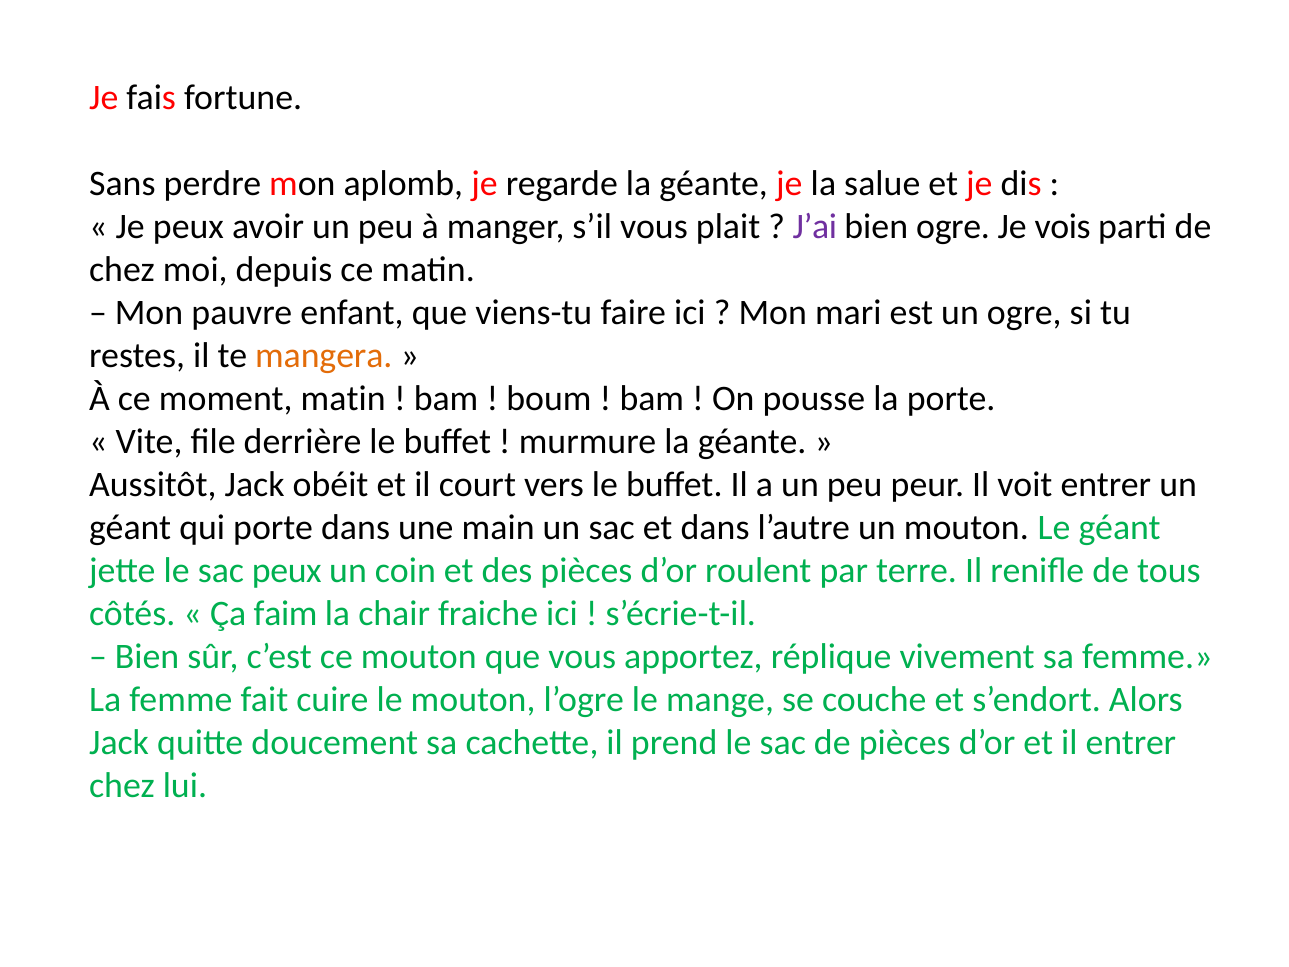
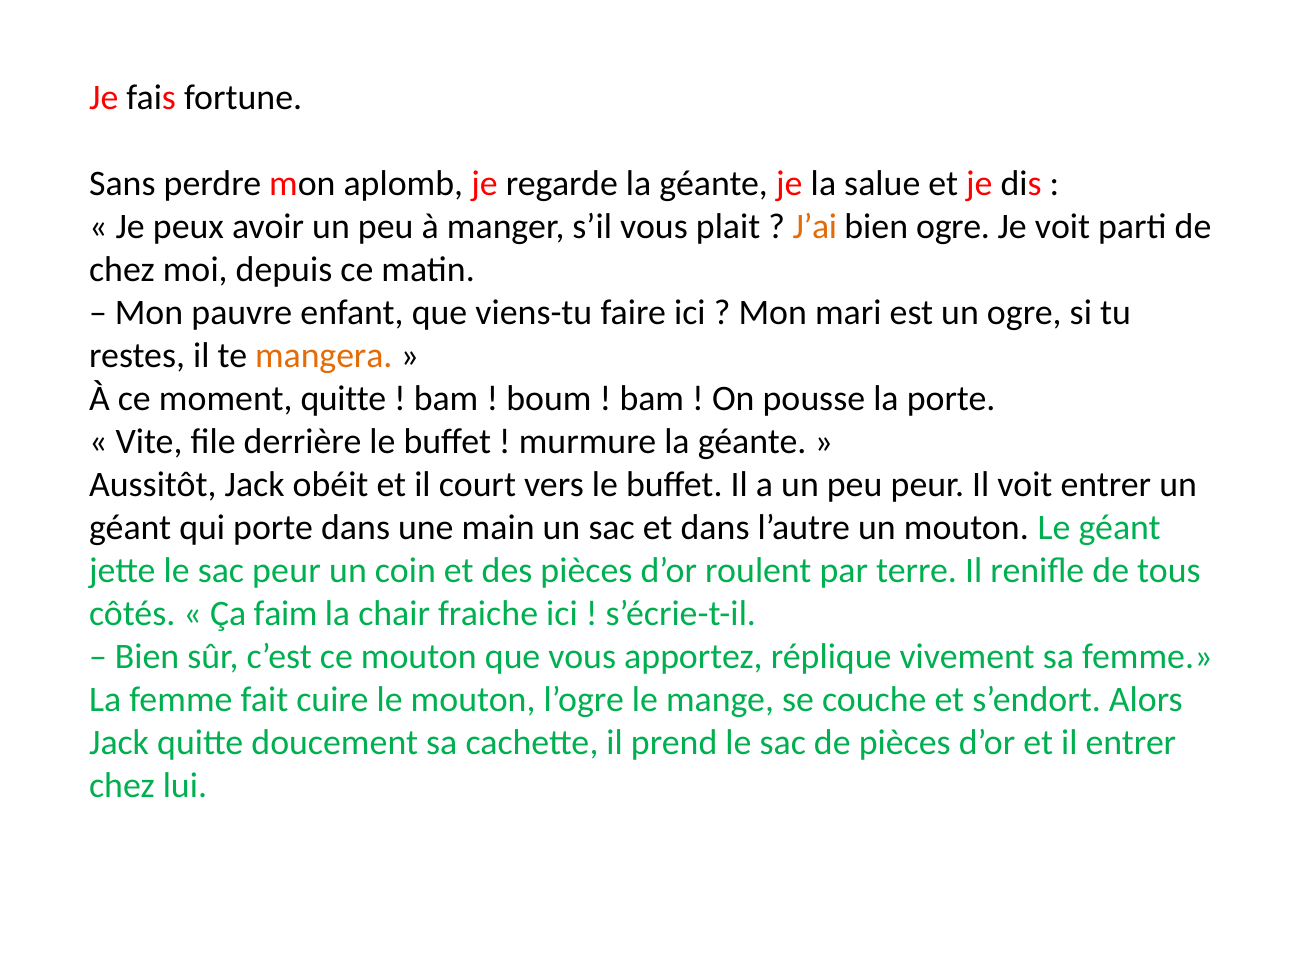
J’ai colour: purple -> orange
Je vois: vois -> voit
moment matin: matin -> quitte
sac peux: peux -> peur
